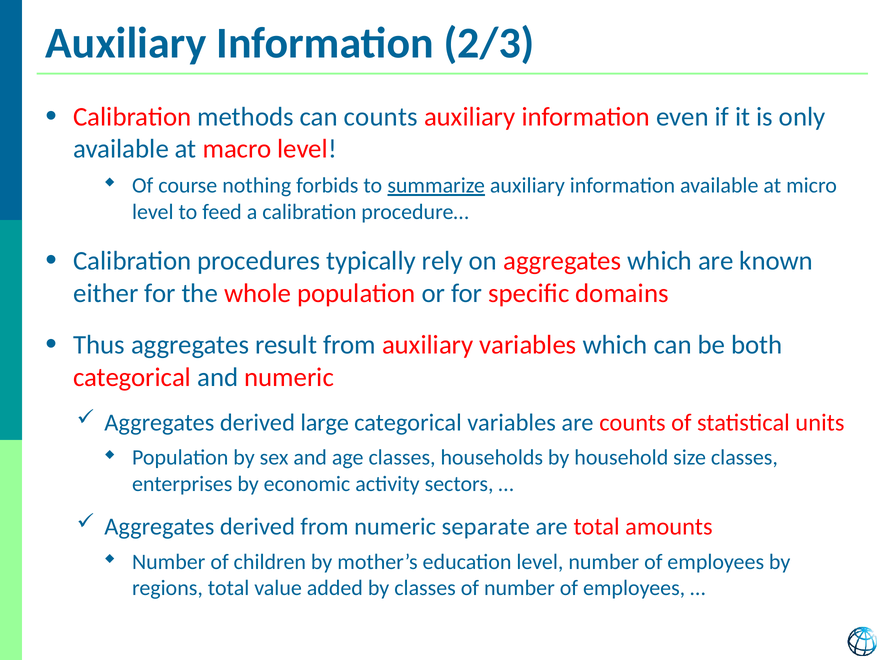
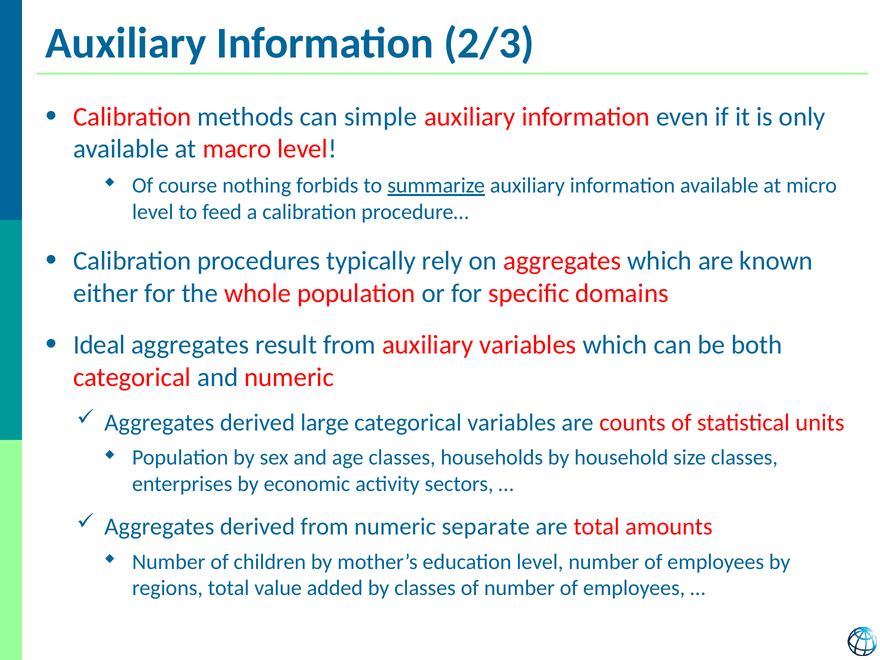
can counts: counts -> simple
Thus: Thus -> Ideal
